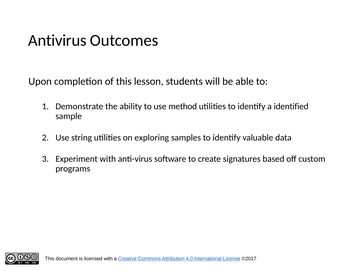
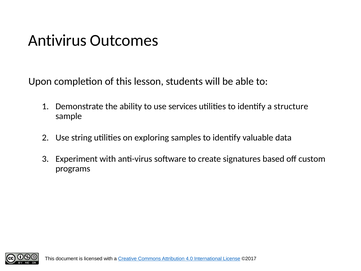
method: method -> services
identified: identified -> structure
